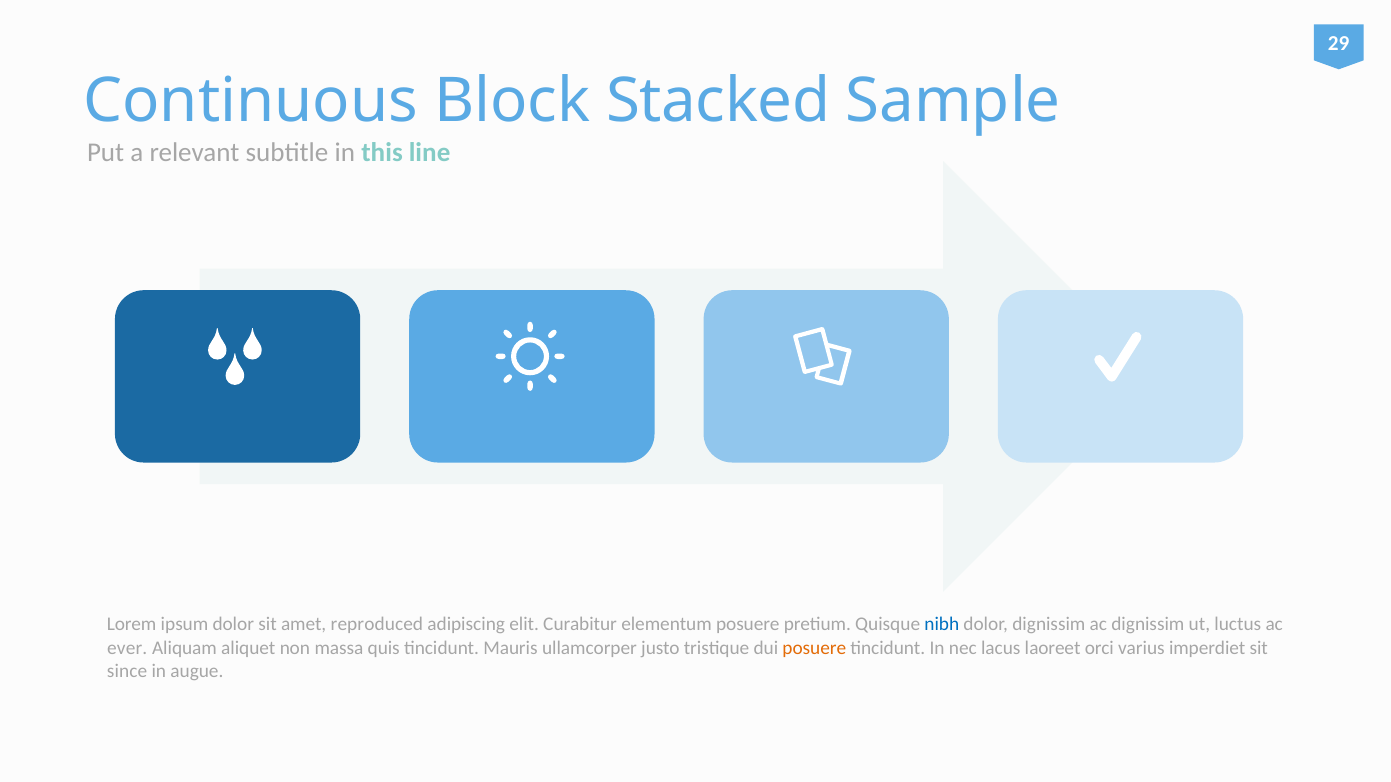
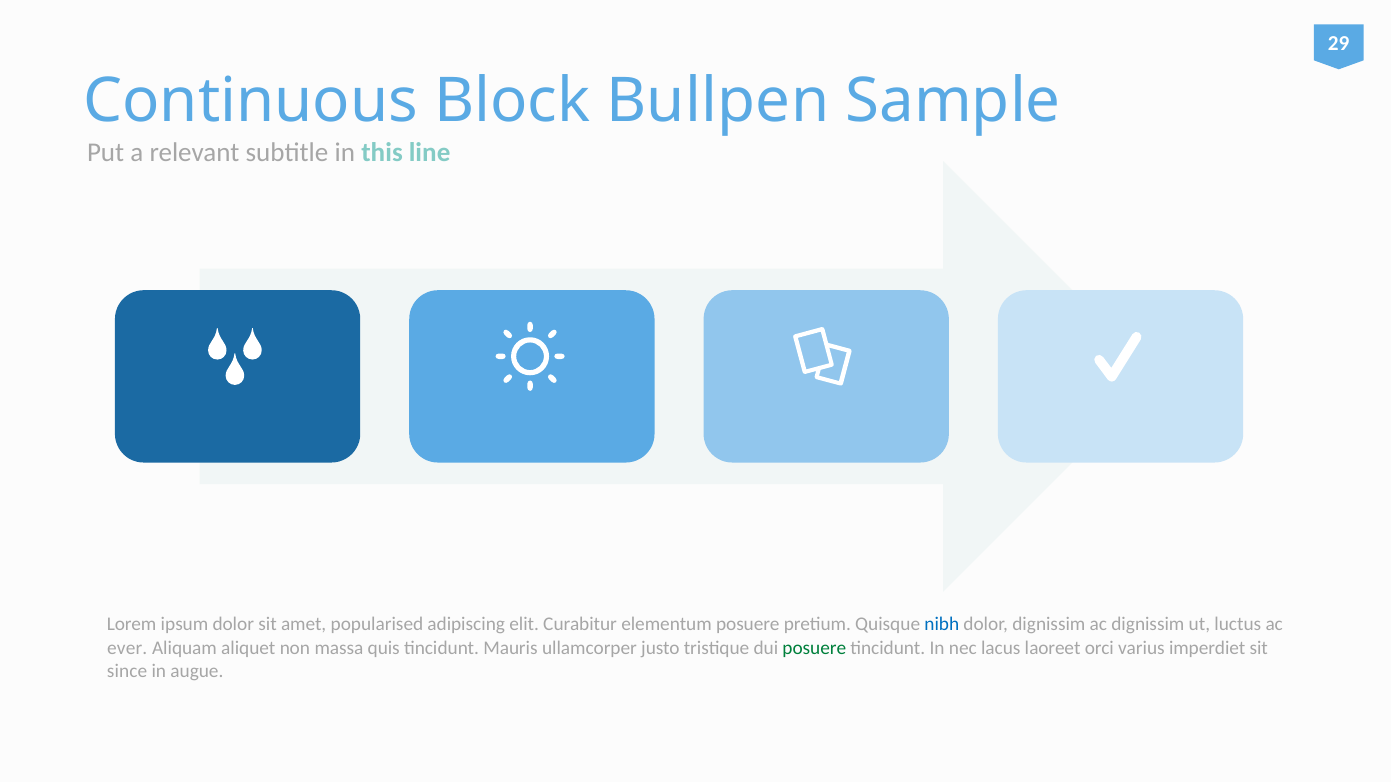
Stacked: Stacked -> Bullpen
reproduced: reproduced -> popularised
posuere at (814, 648) colour: orange -> green
